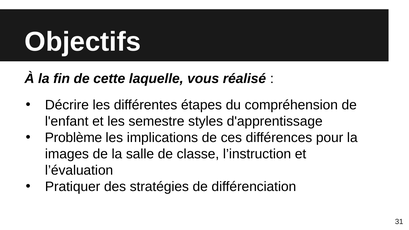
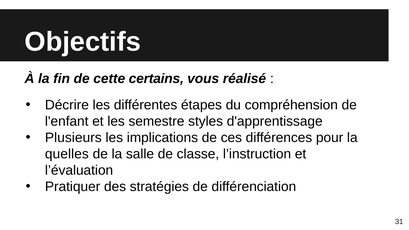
laquelle: laquelle -> certains
Problème: Problème -> Plusieurs
images: images -> quelles
